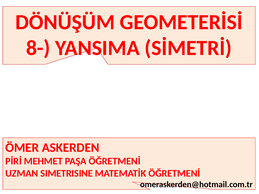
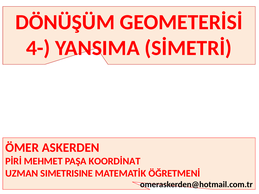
8-: 8- -> 4-
PAŞA ÖĞRETMENİ: ÖĞRETMENİ -> KOORDİNAT
